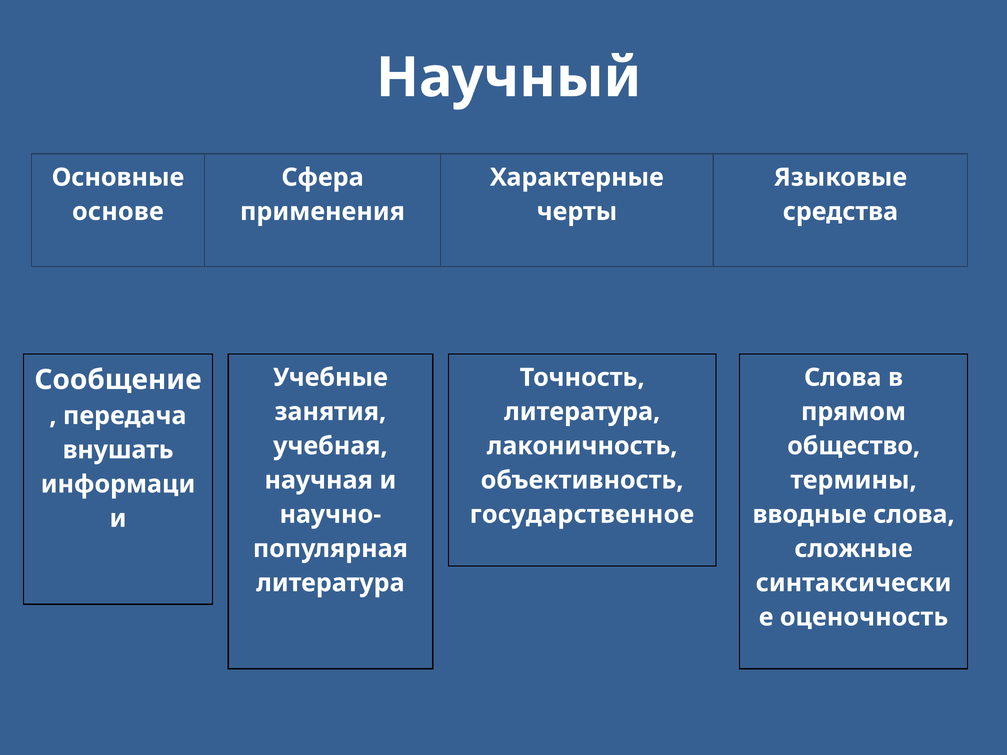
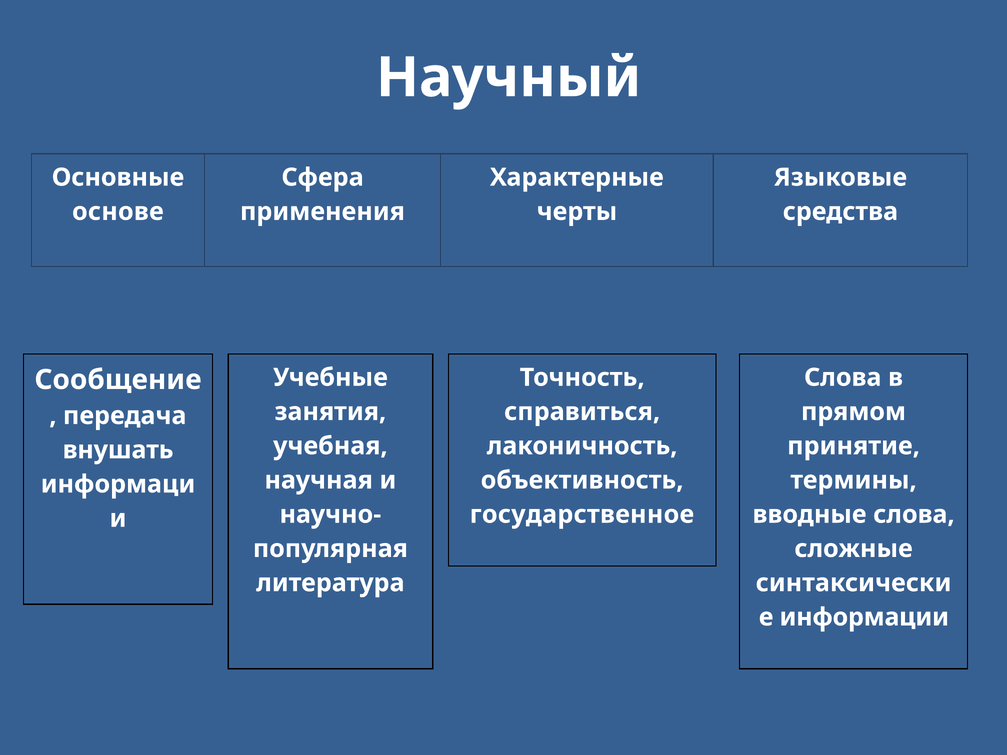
литература at (582, 412): литература -> справиться
общество: общество -> принятие
оценочность: оценочность -> информации
